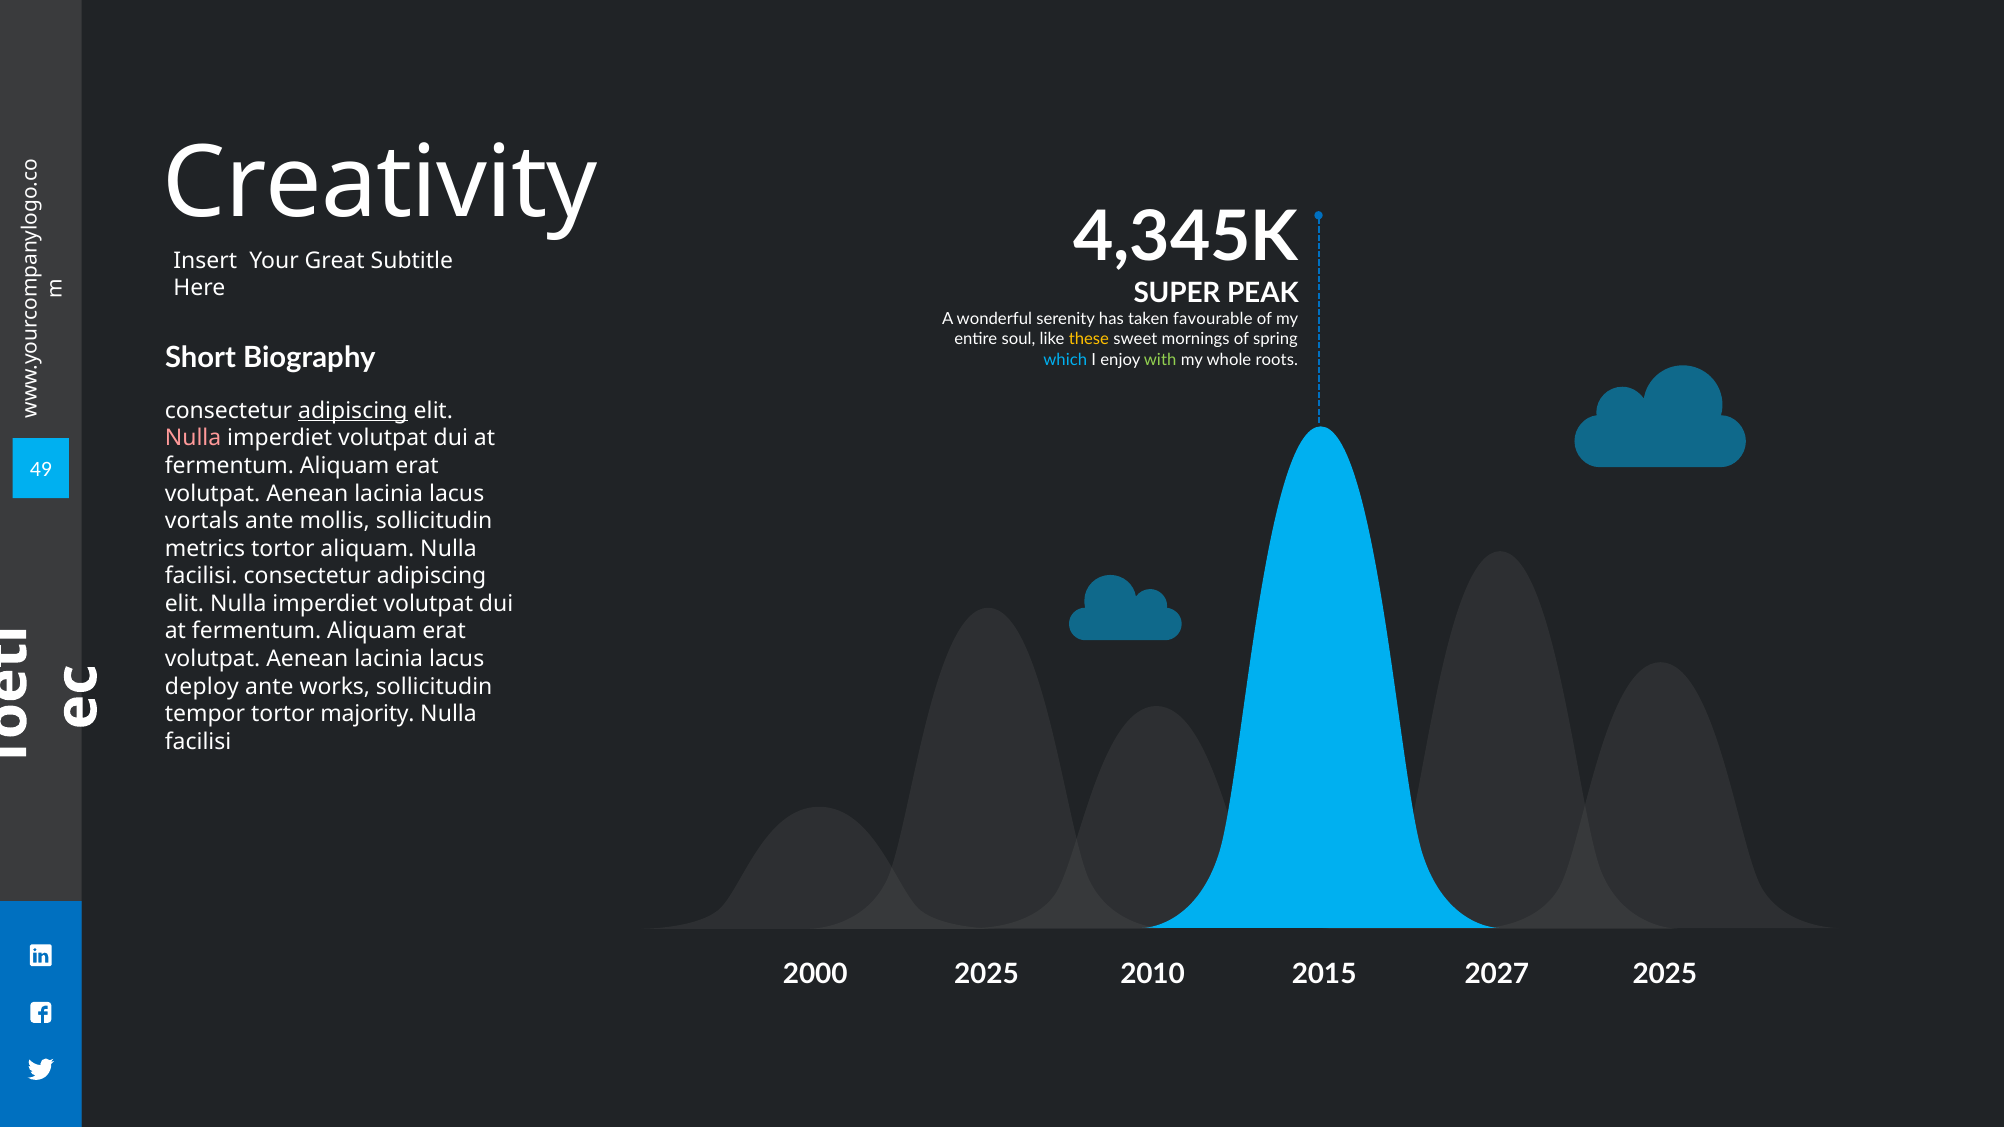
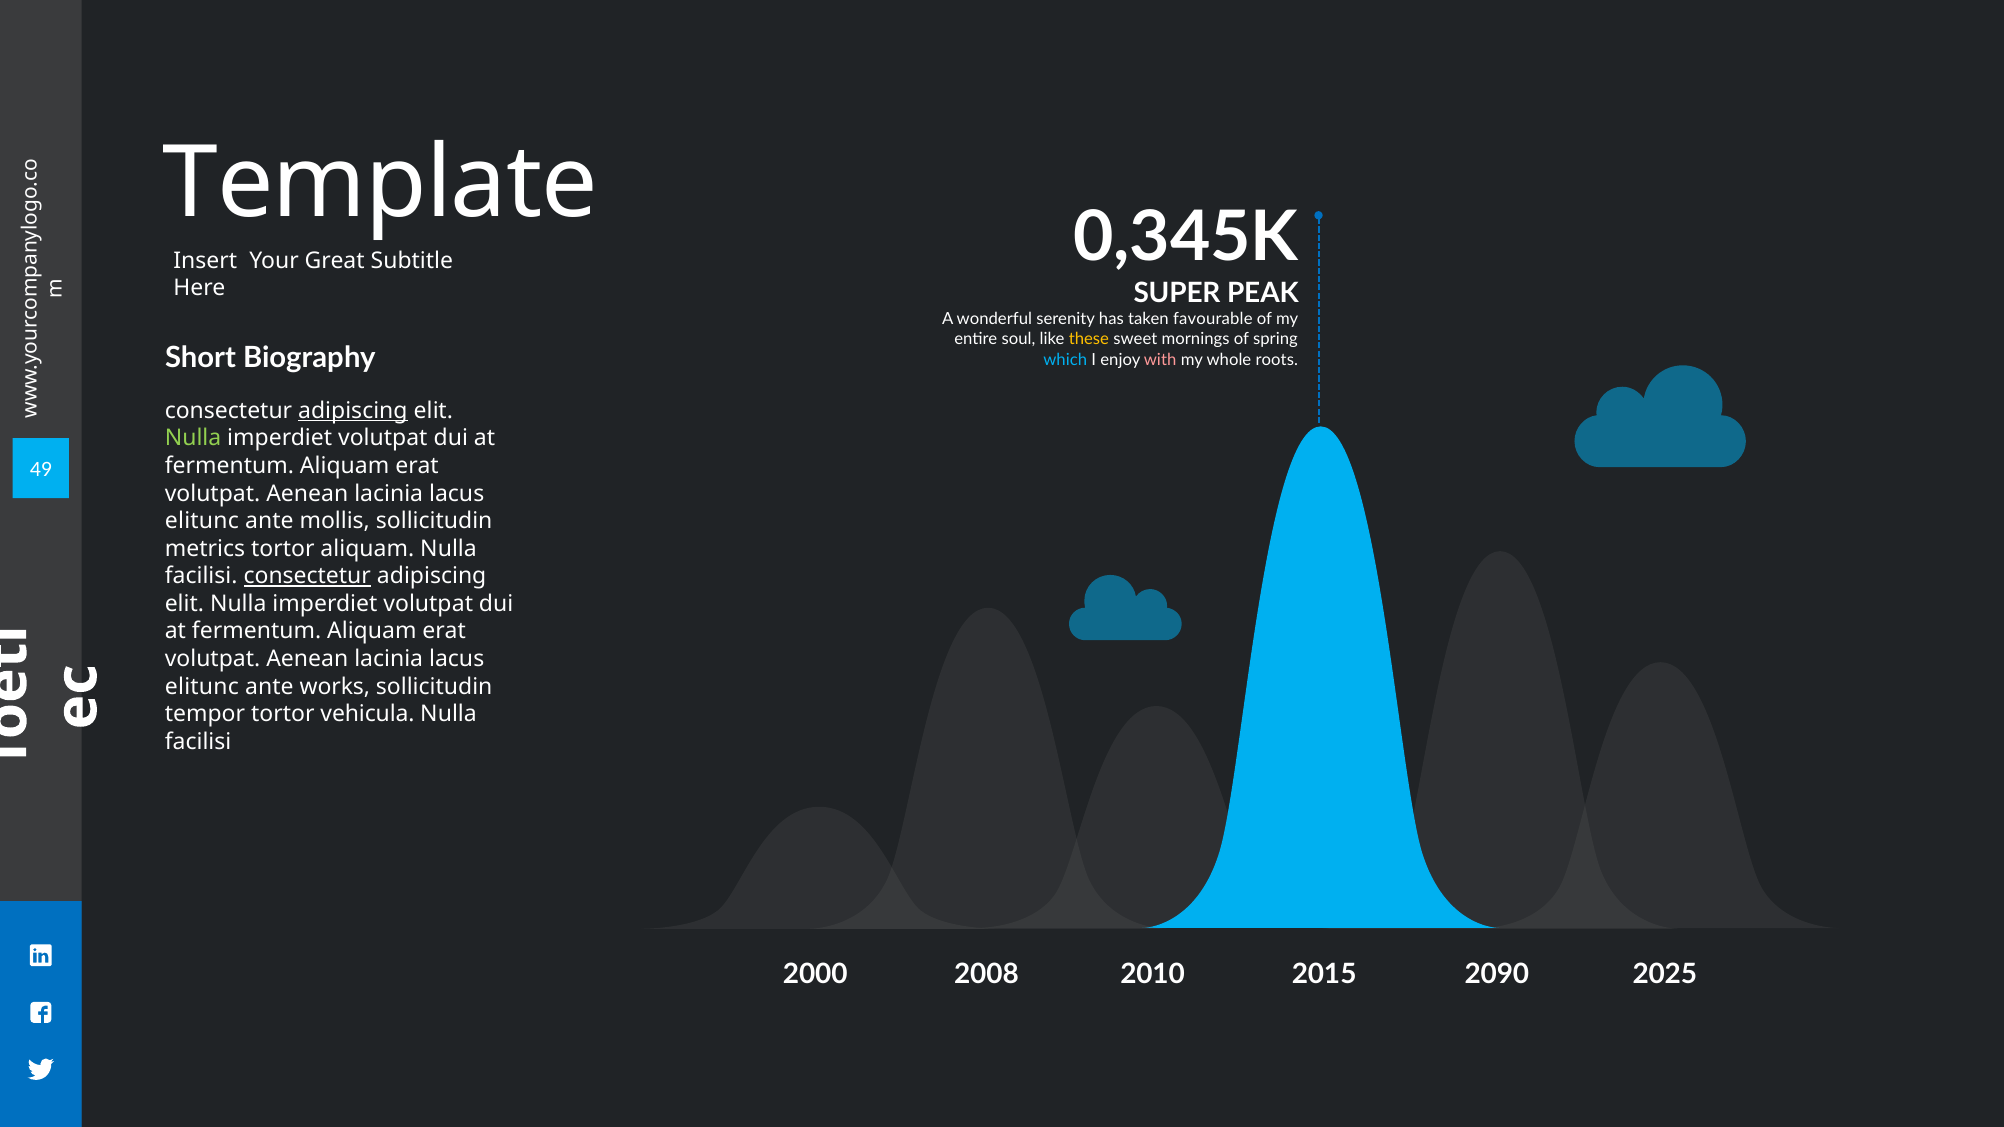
Creativity: Creativity -> Template
4,345K: 4,345K -> 0,345K
with colour: light green -> pink
Nulla at (193, 438) colour: pink -> light green
vortals at (202, 521): vortals -> elitunc
consectetur at (307, 576) underline: none -> present
deploy at (202, 687): deploy -> elitunc
majority: majority -> vehicula
2000 2025: 2025 -> 2008
2027: 2027 -> 2090
